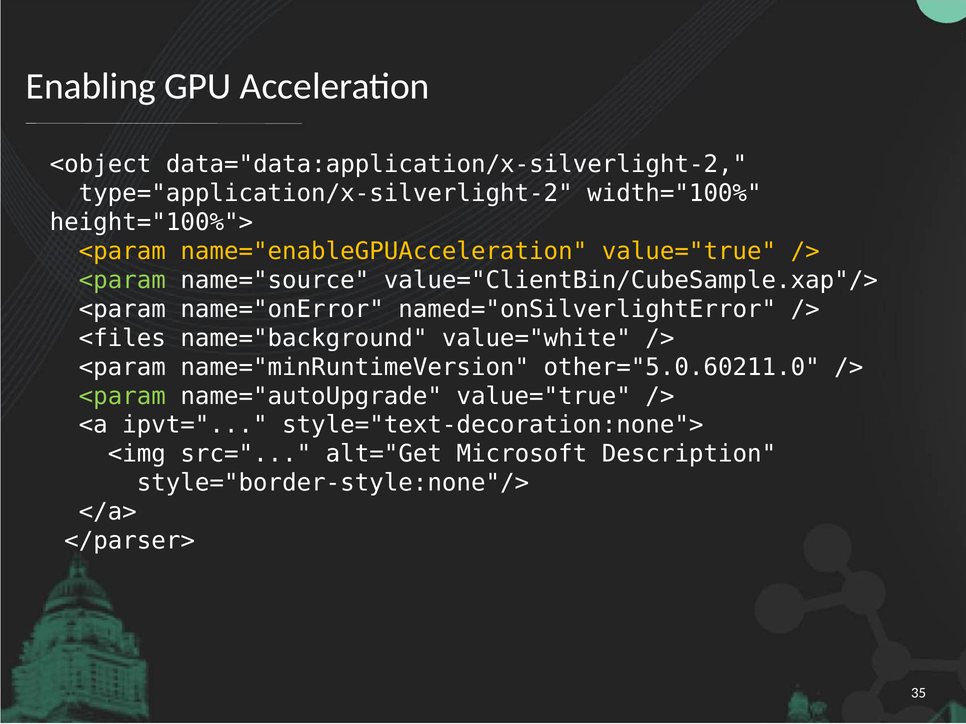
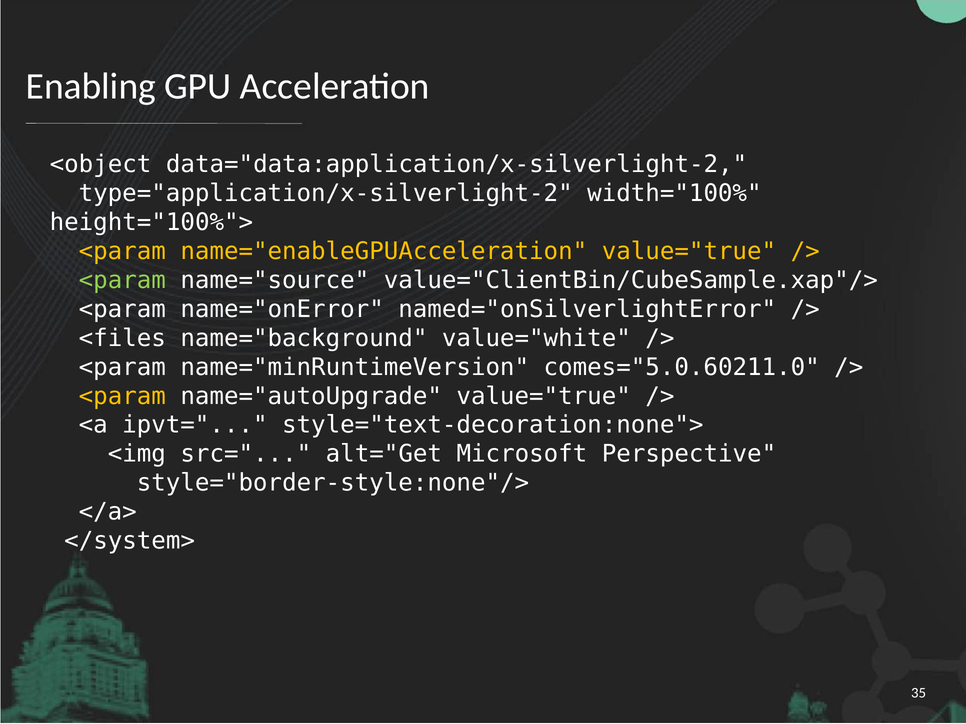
other="5.0.60211.0: other="5.0.60211.0 -> comes="5.0.60211.0
<param at (122, 396) colour: light green -> yellow
Description: Description -> Perspective
</parser>: </parser> -> </system>
